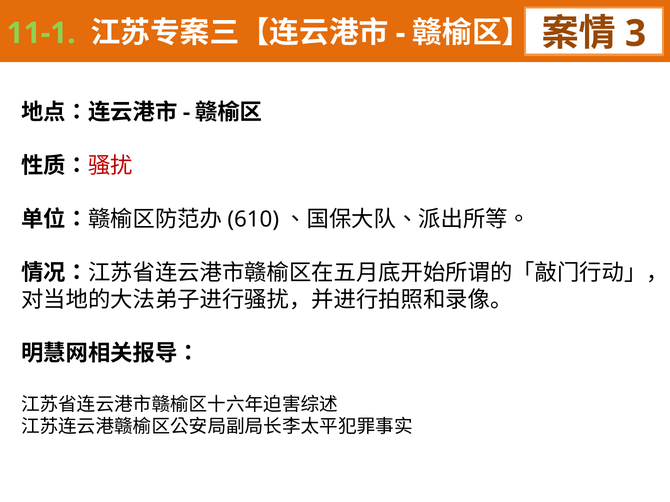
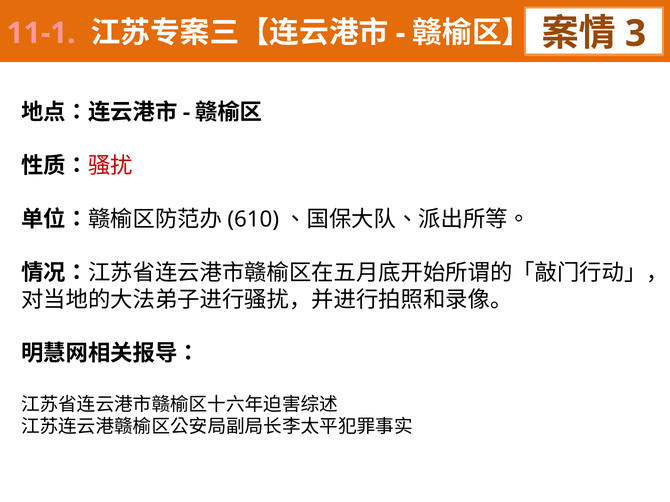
11-1 colour: light green -> pink
